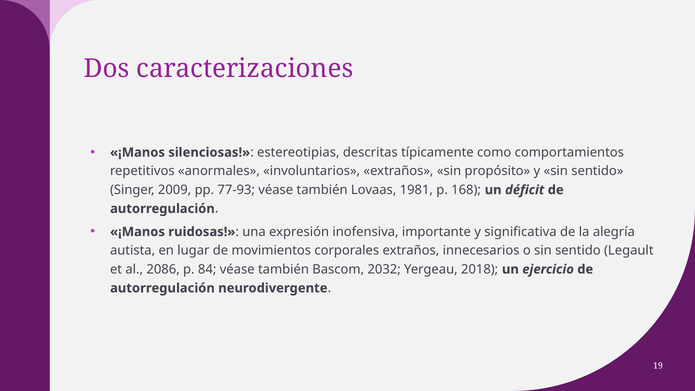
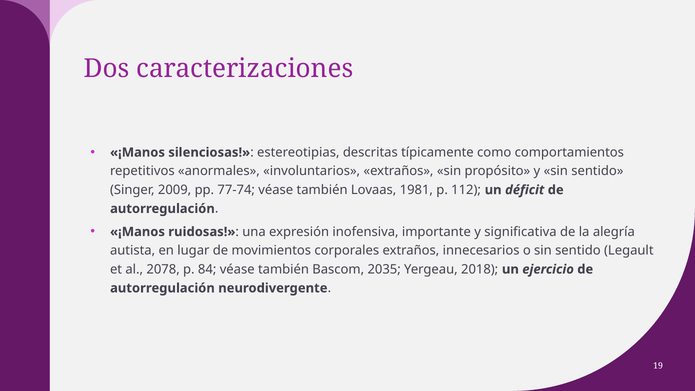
77-93: 77-93 -> 77-74
168: 168 -> 112
2086: 2086 -> 2078
2032: 2032 -> 2035
